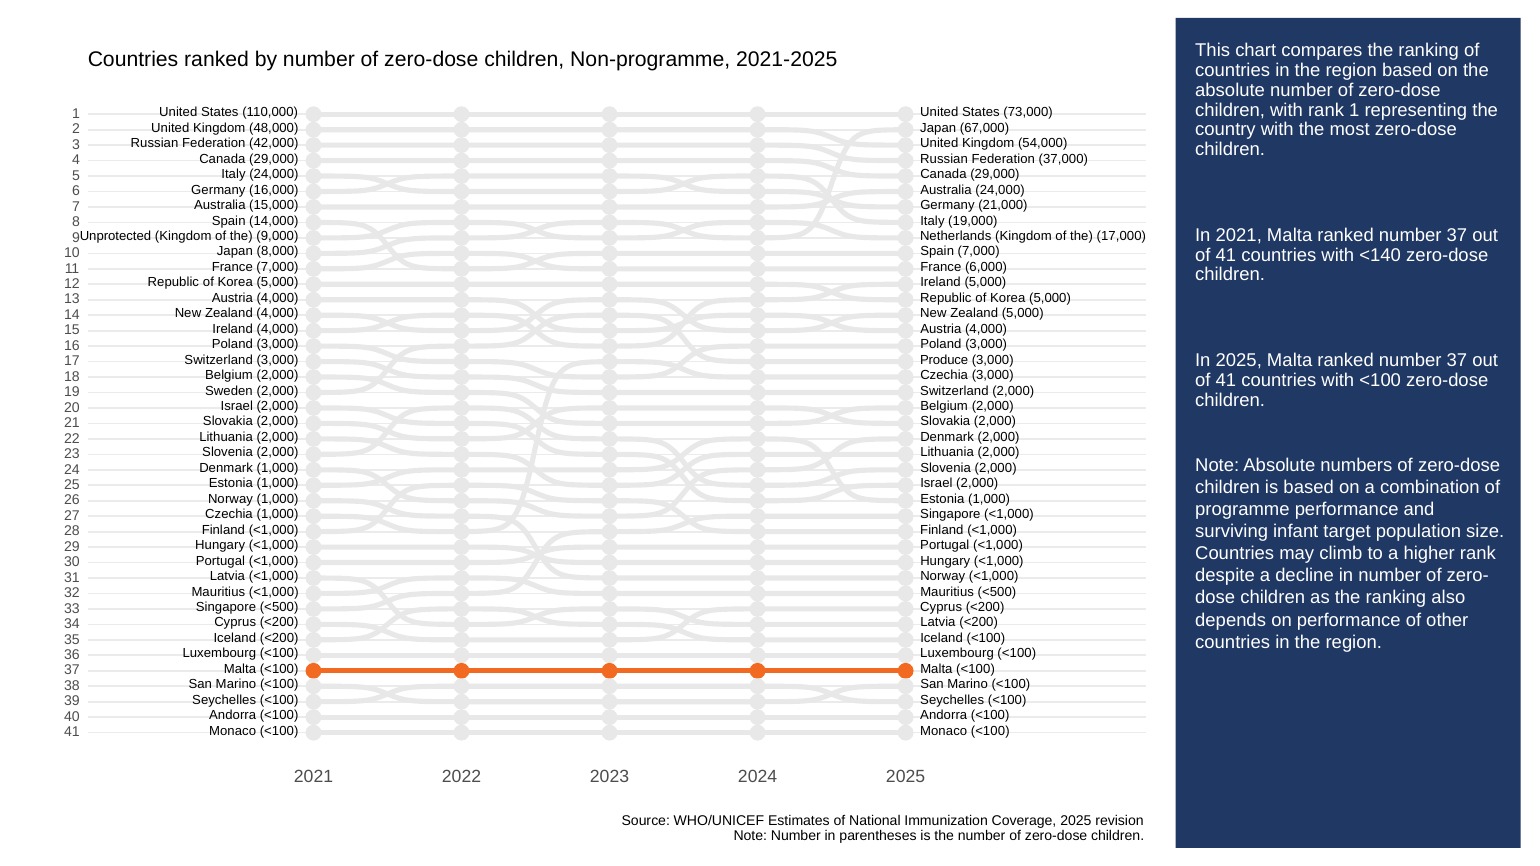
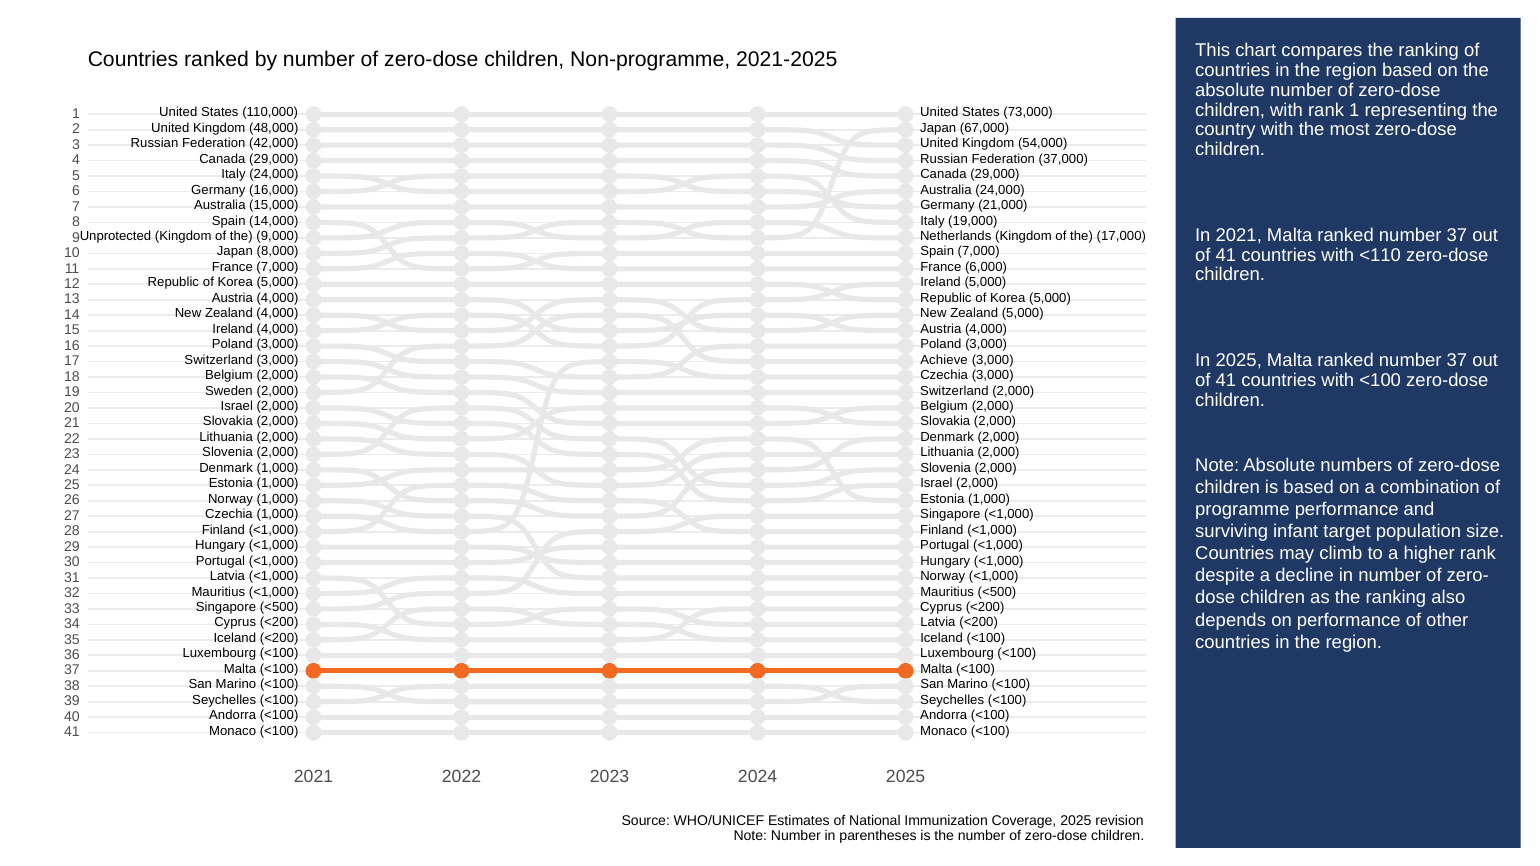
<140: <140 -> <110
Produce: Produce -> Achieve
